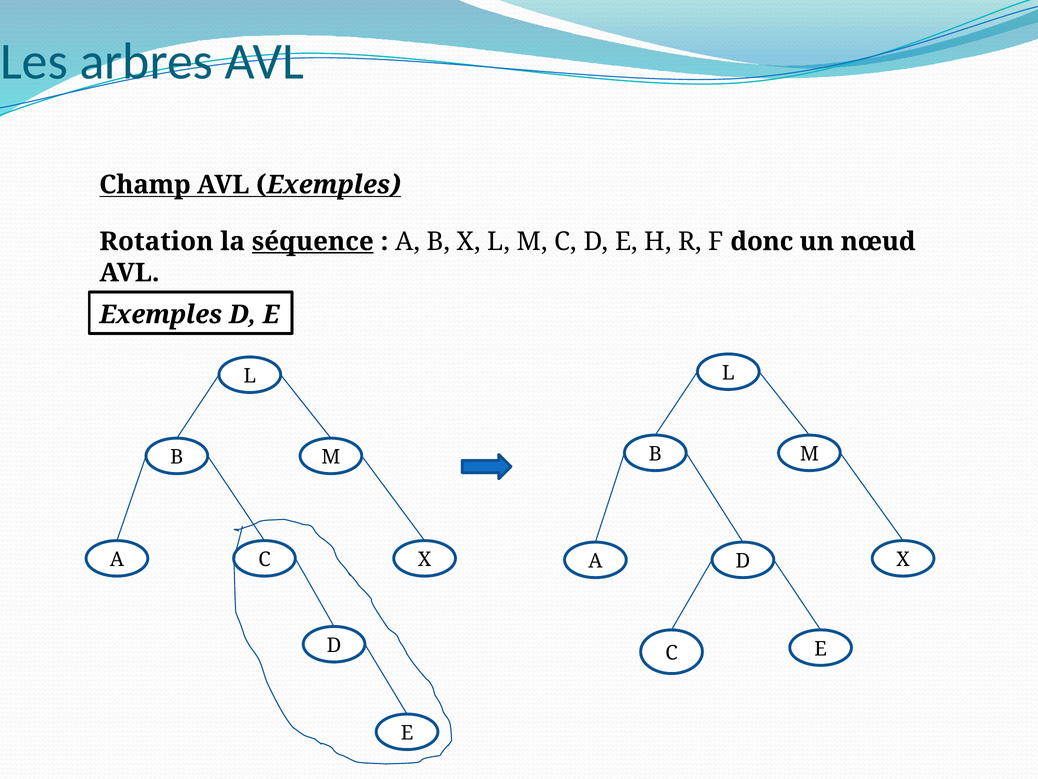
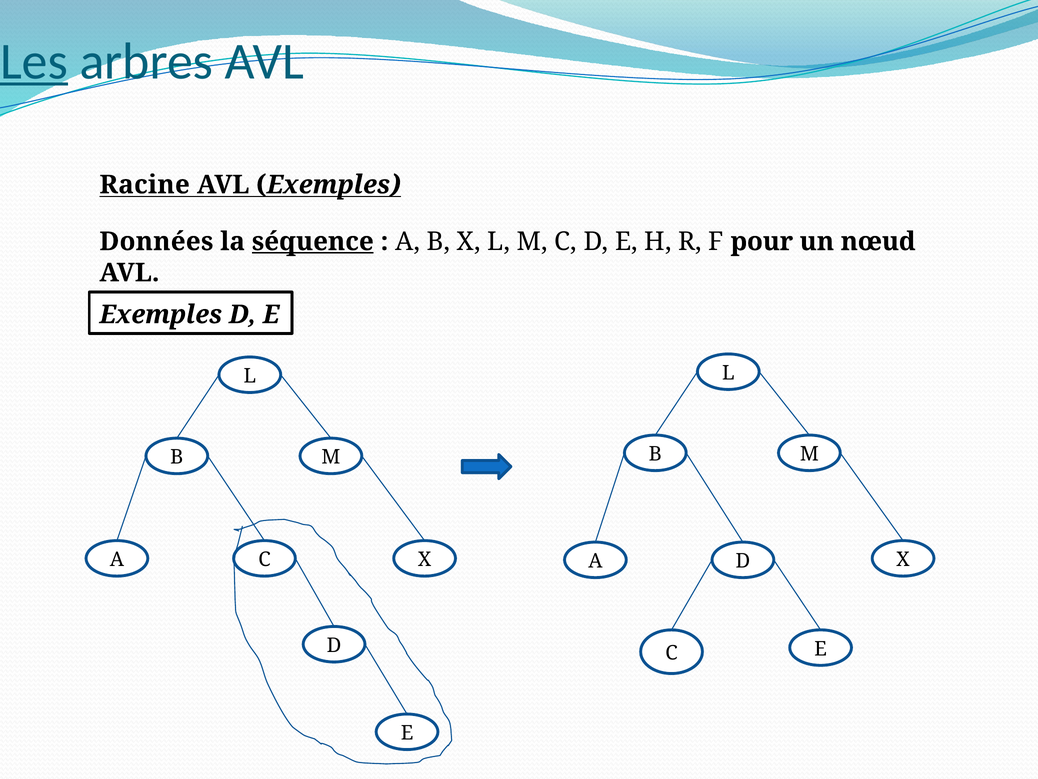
Les underline: none -> present
Champ: Champ -> Racine
Rotation: Rotation -> Données
donc: donc -> pour
